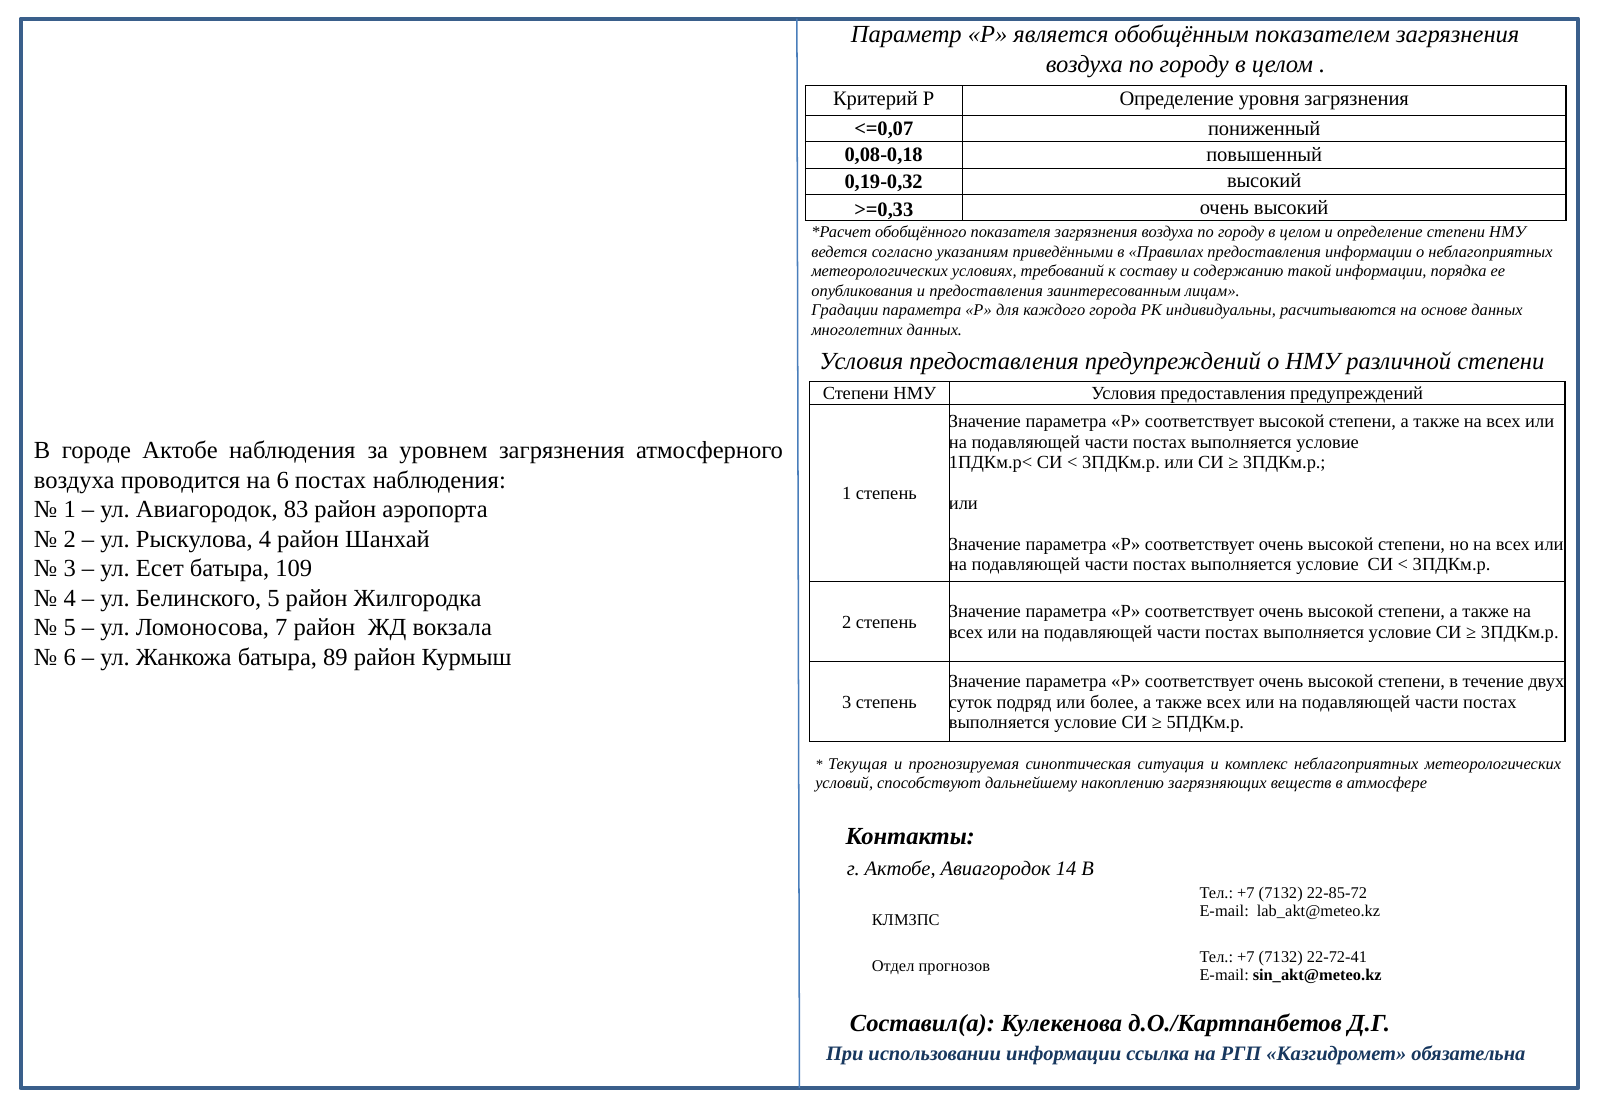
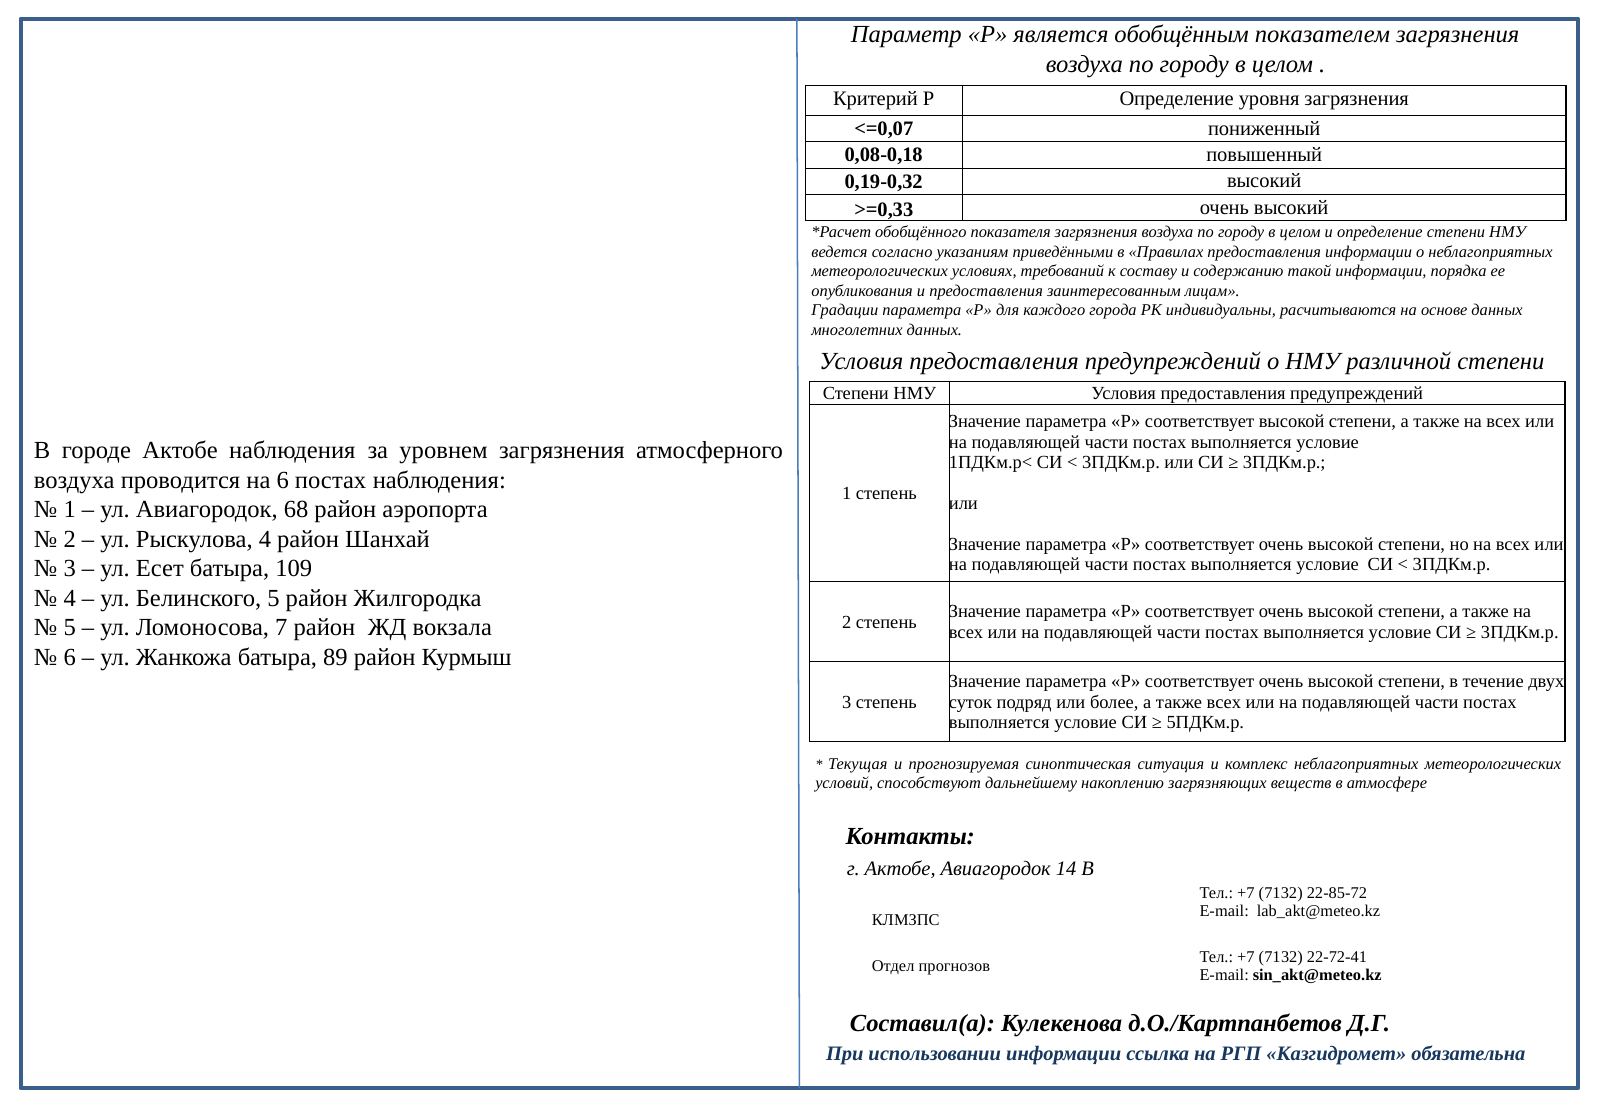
83: 83 -> 68
